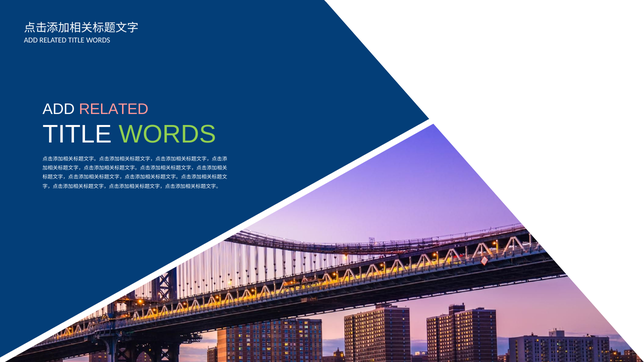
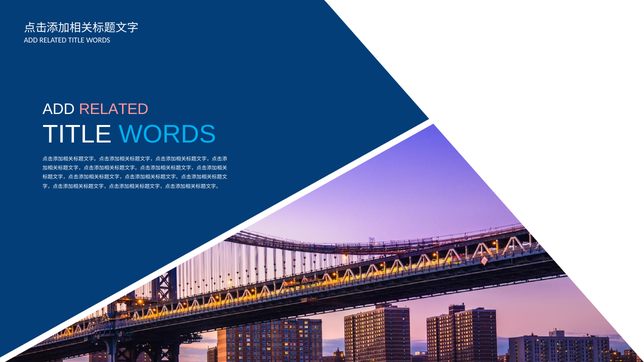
WORDS at (167, 134) colour: light green -> light blue
